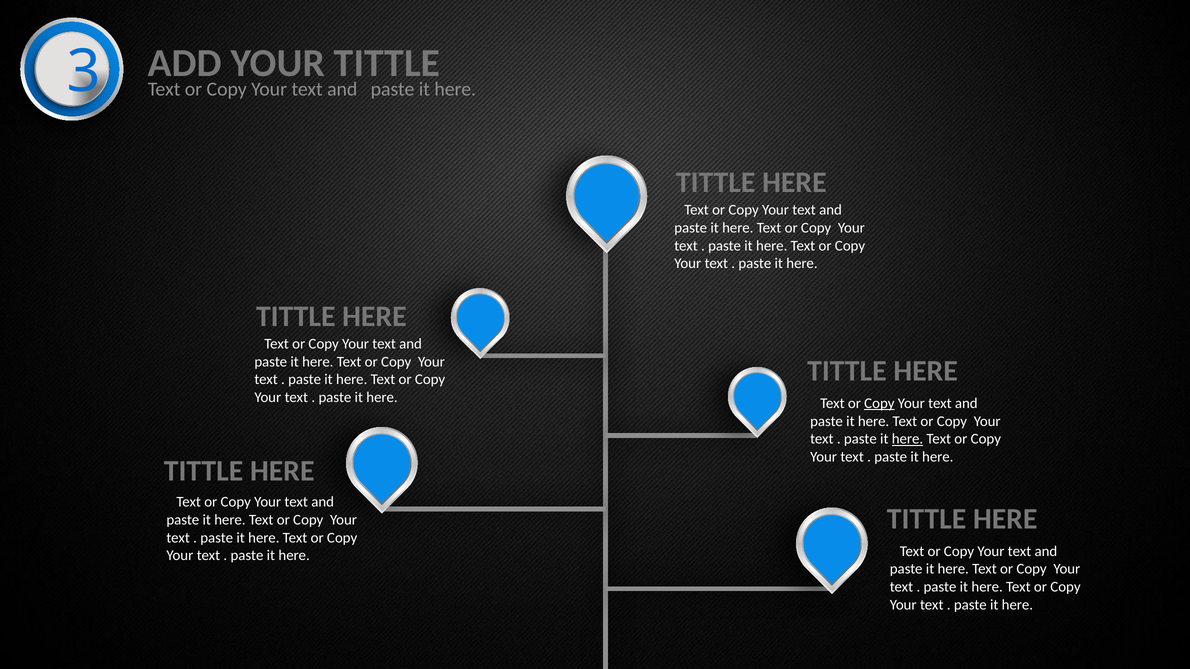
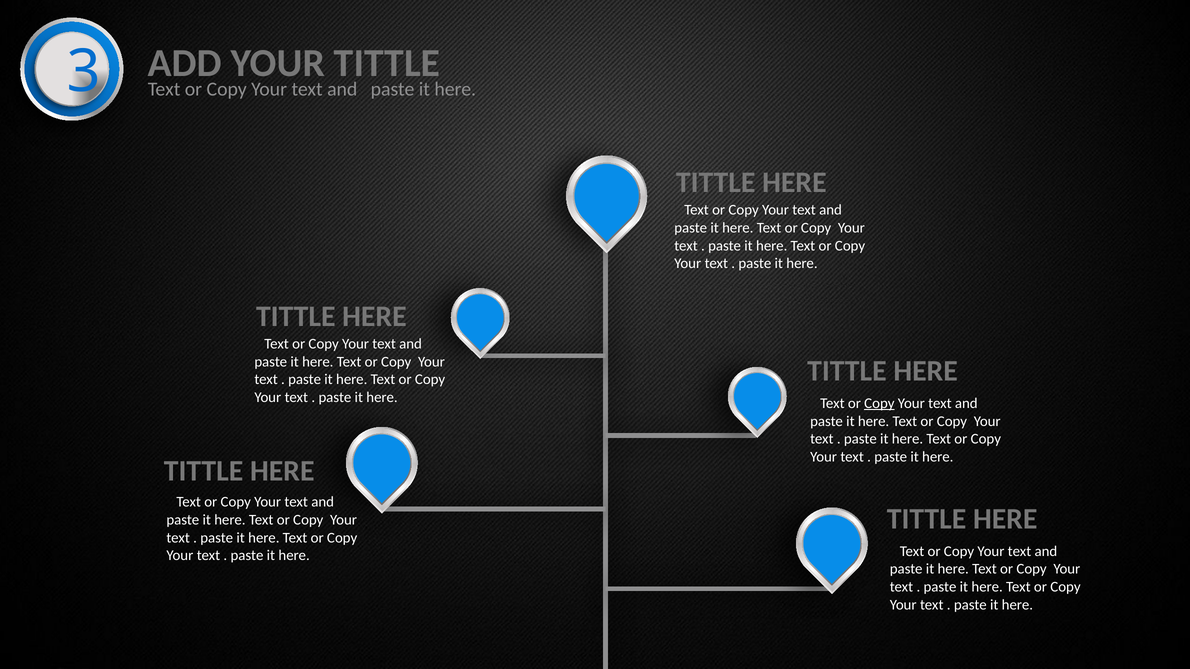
here at (908, 439) underline: present -> none
